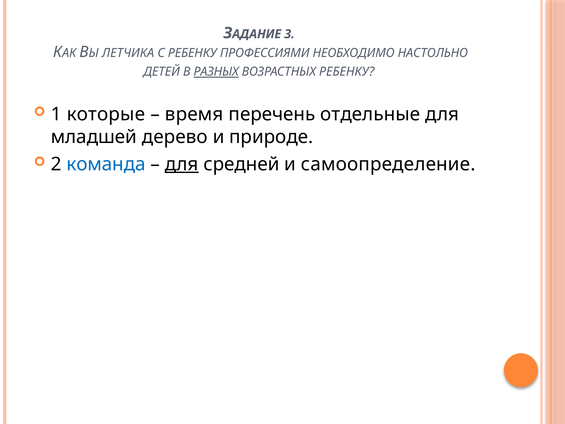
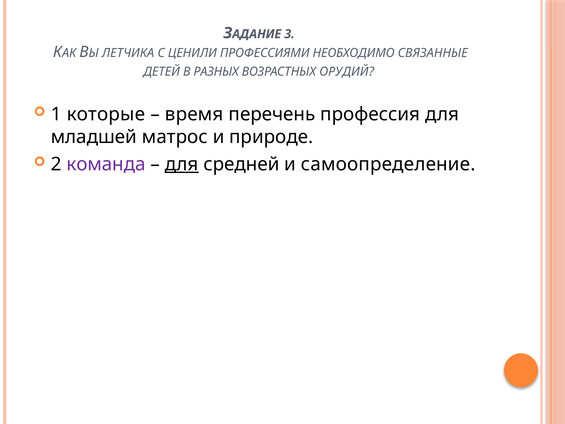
С РЕБЕНКУ: РЕБЕНКУ -> ЦЕНИЛИ
НАСТОЛЬНО: НАСТОЛЬНО -> СВЯЗАННЫЕ
РАЗНЫХ underline: present -> none
ВОЗРАСТНЫХ РЕБЕНКУ: РЕБЕНКУ -> ОРУДИЙ
отдельные: отдельные -> профессия
дерево: дерево -> матрос
команда colour: blue -> purple
